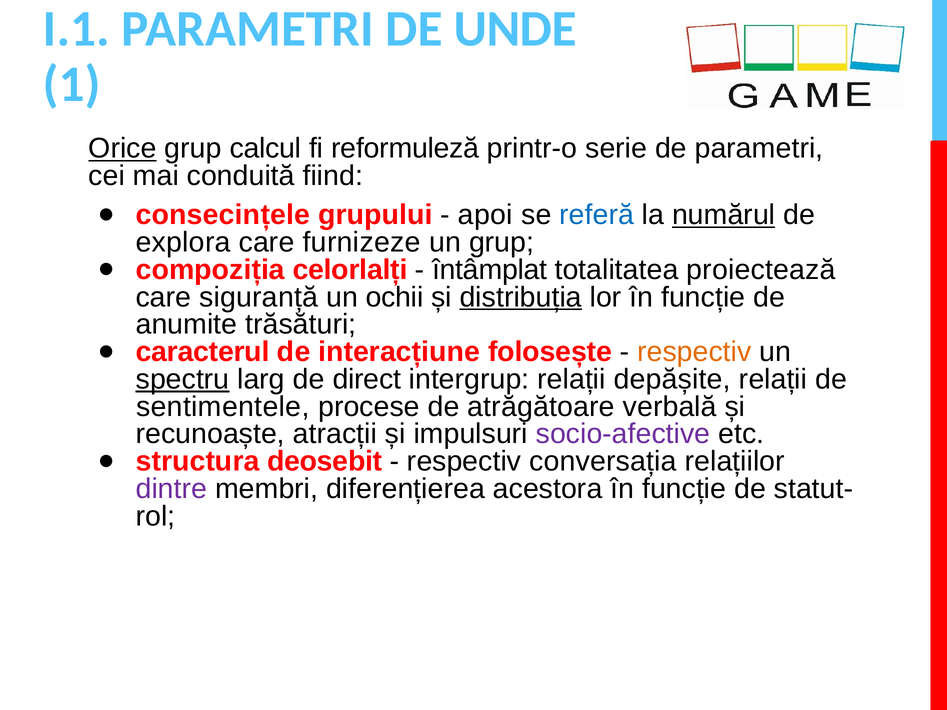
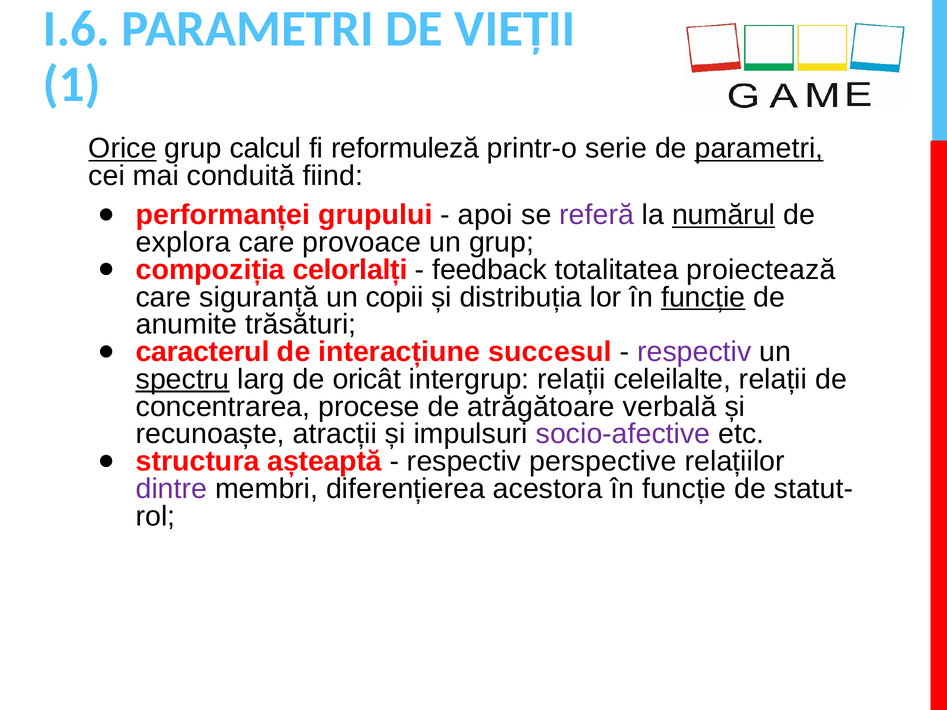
I.1: I.1 -> I.6
UNDE: UNDE -> VIEȚII
parametri at (759, 149) underline: none -> present
consecințele: consecințele -> performanței
referă colour: blue -> purple
furnizeze: furnizeze -> provoace
întâmplat: întâmplat -> feedback
ochii: ochii -> copii
distribuția underline: present -> none
funcție at (703, 297) underline: none -> present
folosește: folosește -> succesul
respectiv at (694, 352) colour: orange -> purple
direct: direct -> oricât
depășite: depășite -> celeilalte
sentimentele: sentimentele -> concentrarea
deosebit: deosebit -> așteaptă
conversația: conversația -> perspective
